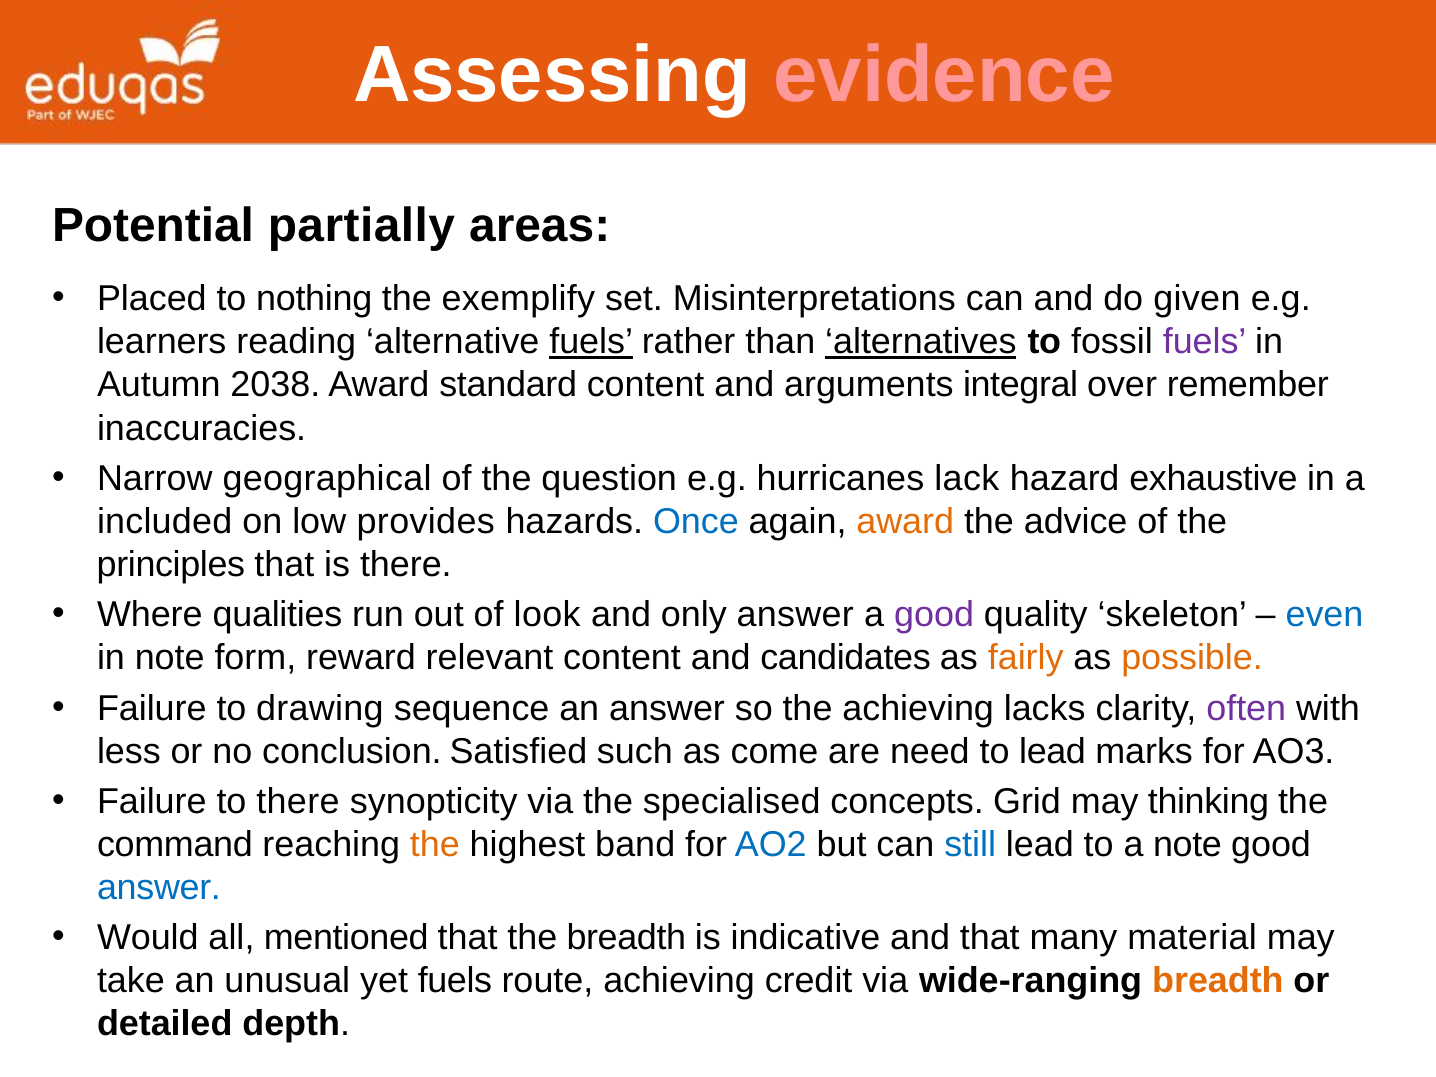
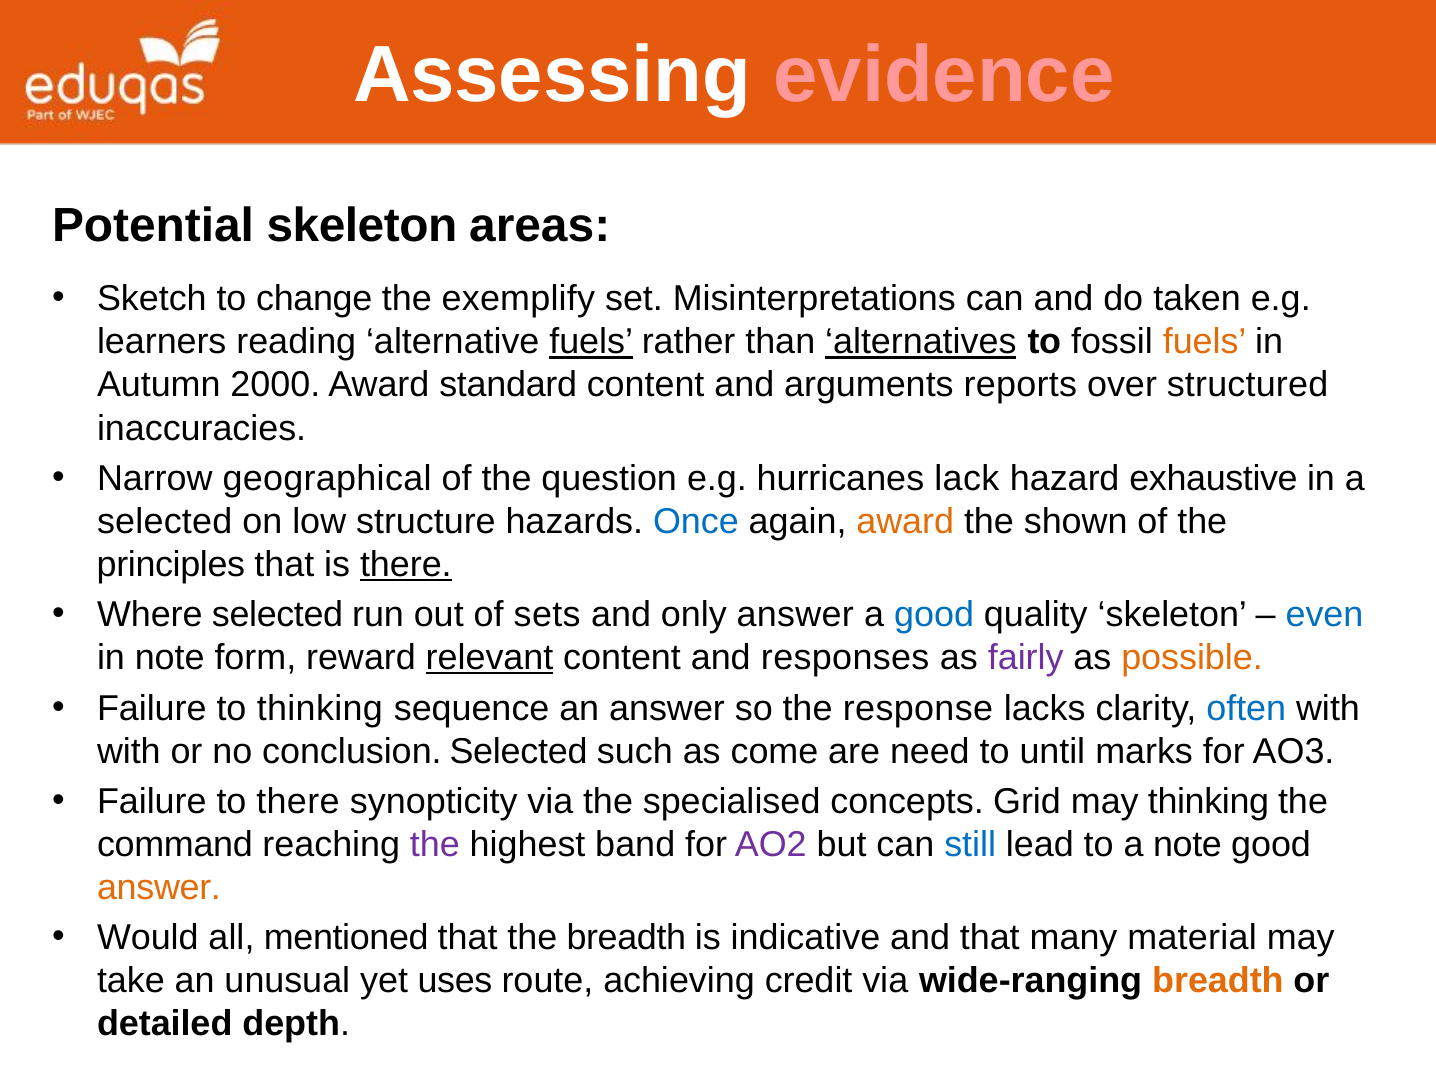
Potential partially: partially -> skeleton
Placed: Placed -> Sketch
nothing: nothing -> change
given: given -> taken
fuels at (1205, 342) colour: purple -> orange
2038: 2038 -> 2000
integral: integral -> reports
remember: remember -> structured
included at (165, 522): included -> selected
provides: provides -> structure
advice: advice -> shown
there at (406, 565) underline: none -> present
Where qualities: qualities -> selected
look: look -> sets
good at (934, 615) colour: purple -> blue
relevant underline: none -> present
candidates: candidates -> responses
fairly colour: orange -> purple
to drawing: drawing -> thinking
the achieving: achieving -> response
often colour: purple -> blue
less at (129, 751): less -> with
conclusion Satisfied: Satisfied -> Selected
to lead: lead -> until
the at (435, 845) colour: orange -> purple
AO2 colour: blue -> purple
answer at (159, 888) colour: blue -> orange
yet fuels: fuels -> uses
